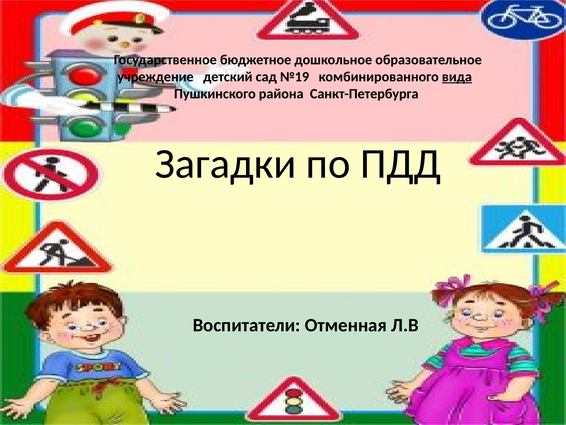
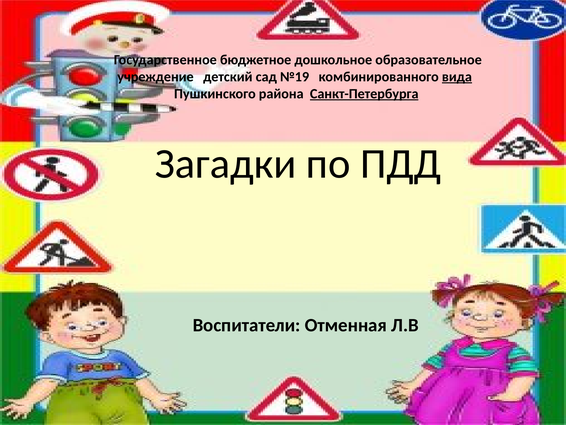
Санкт-Петербурга underline: none -> present
